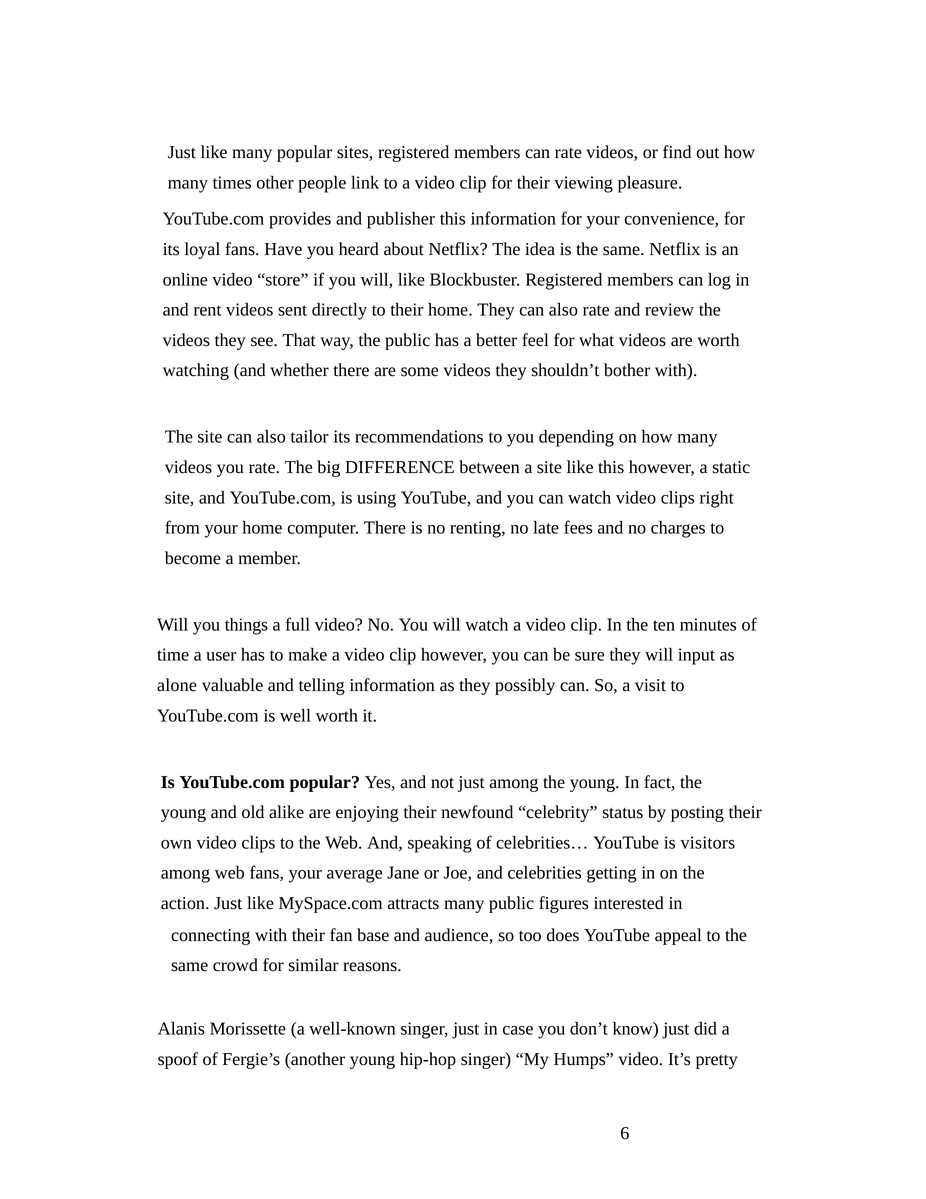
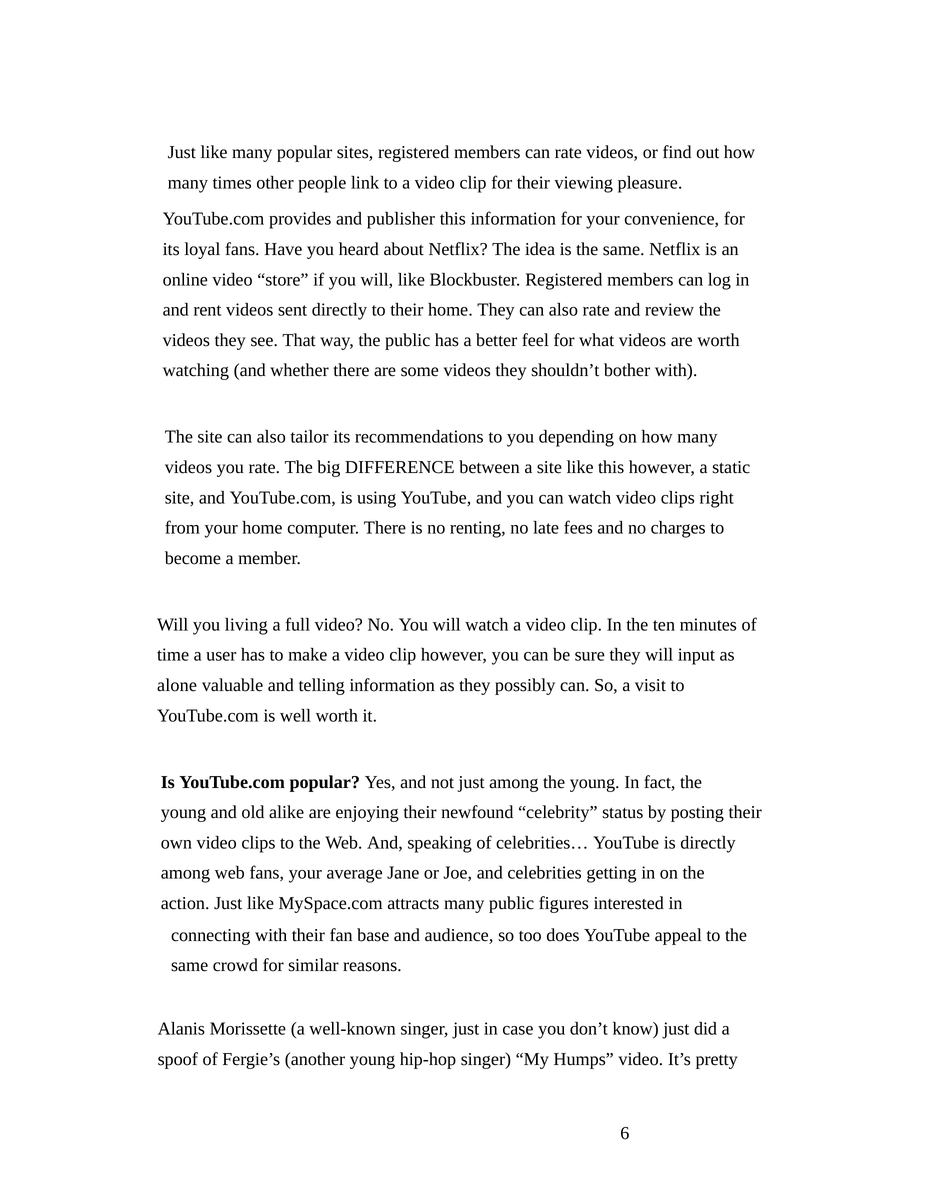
things: things -> living
is visitors: visitors -> directly
